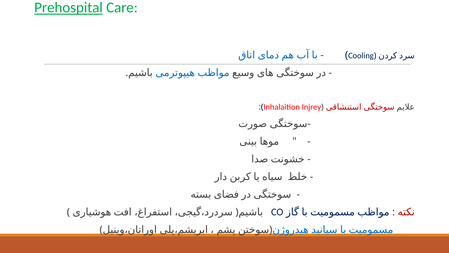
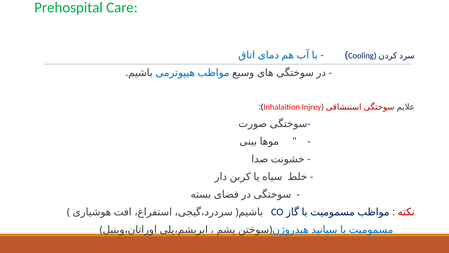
Prehospital underline: present -> none
